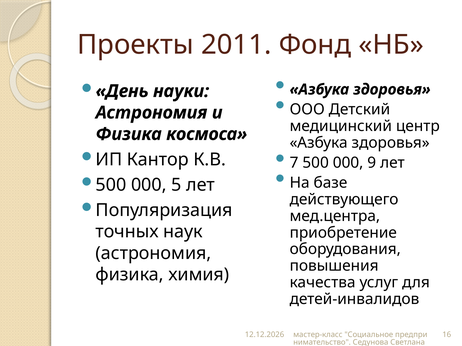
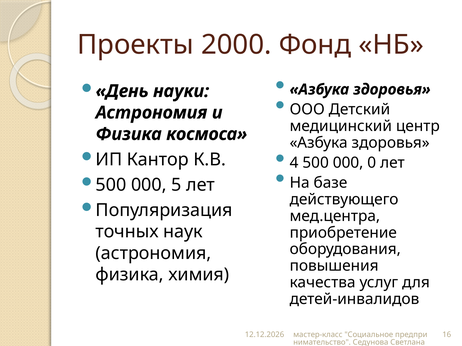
2011: 2011 -> 2000
7: 7 -> 4
9: 9 -> 0
